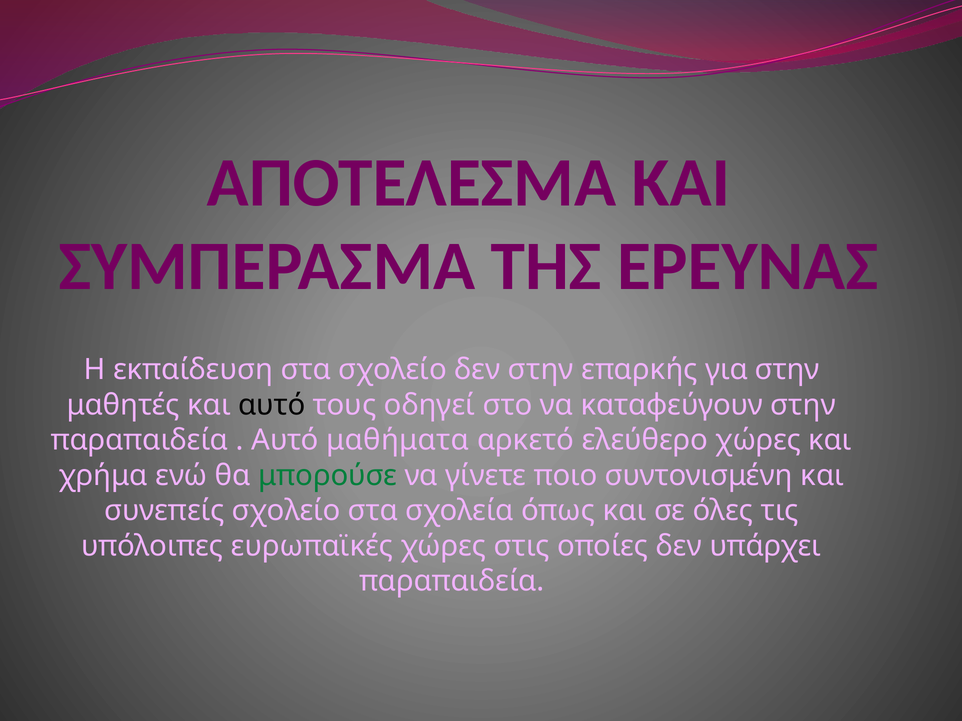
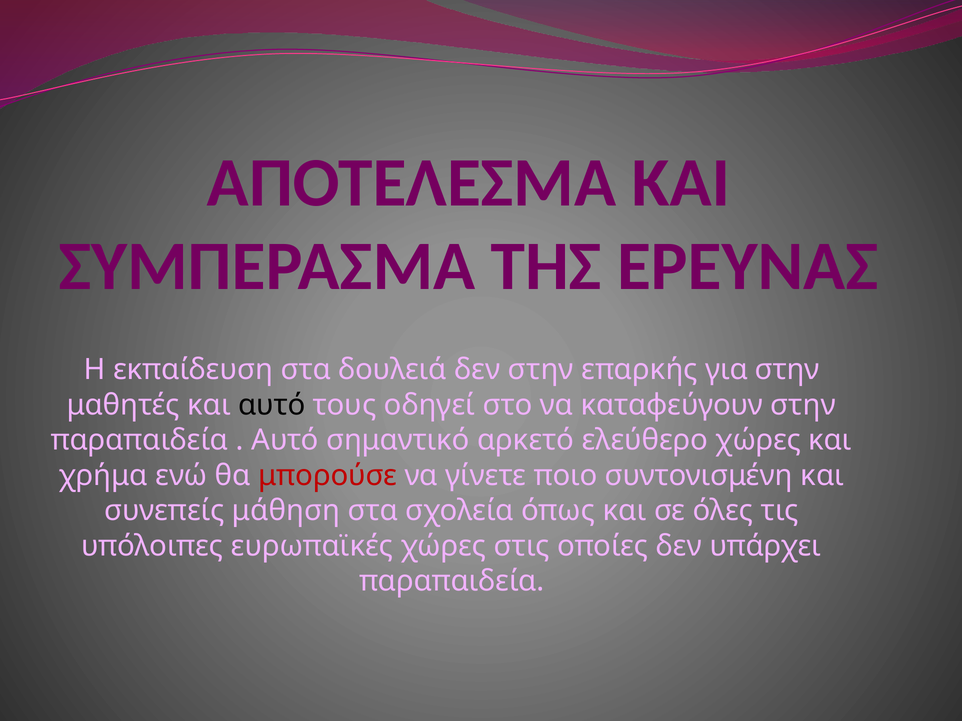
στα σχολείο: σχολείο -> δουλειά
μαθήματα: μαθήματα -> σημαντικό
μπορούσε colour: green -> red
συνεπείς σχολείο: σχολείο -> μάθηση
